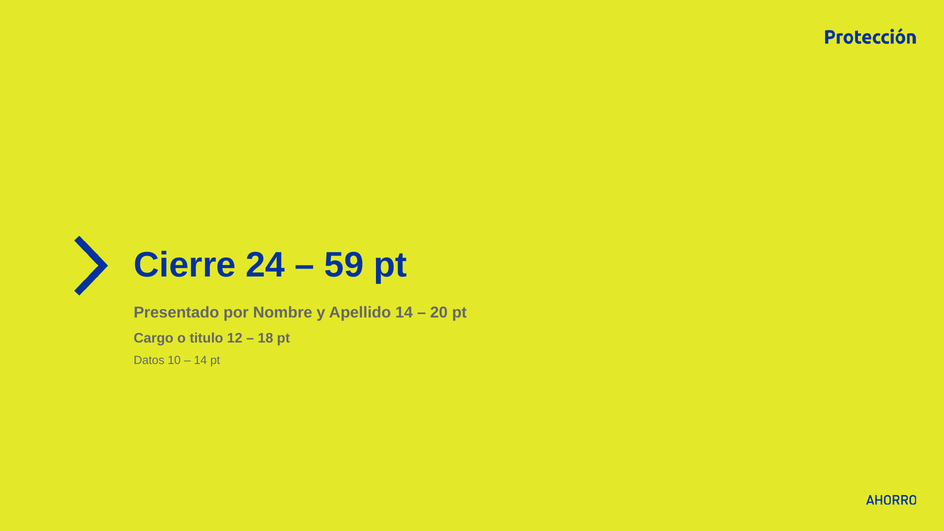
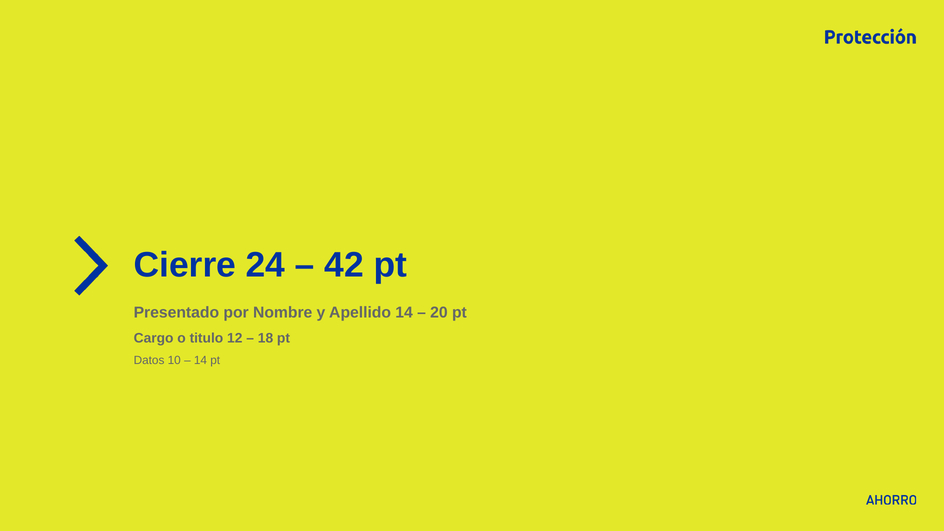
59: 59 -> 42
